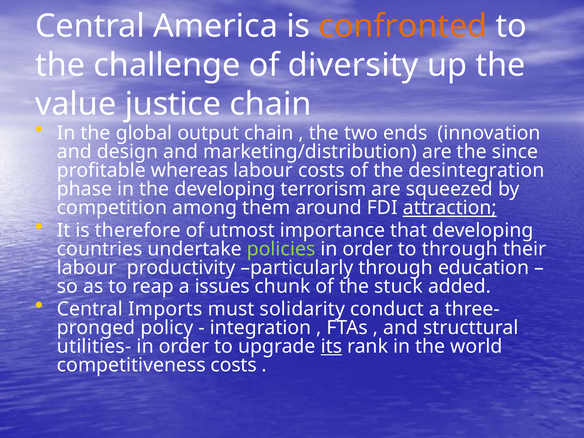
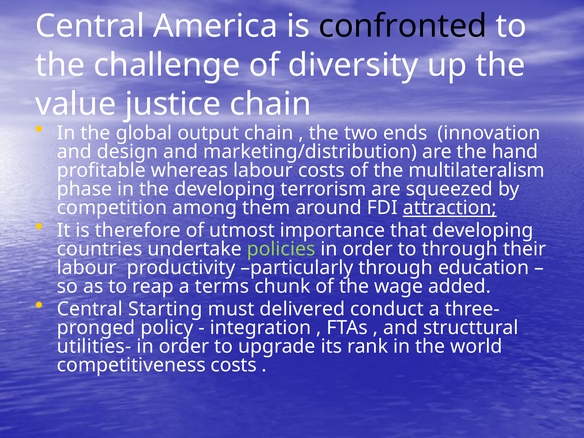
confronted colour: orange -> black
since: since -> hand
desintegration: desintegration -> multilateralism
issues: issues -> terms
stuck: stuck -> wage
Imports: Imports -> Starting
solidarity: solidarity -> delivered
its underline: present -> none
